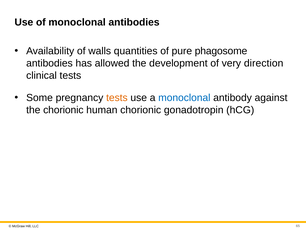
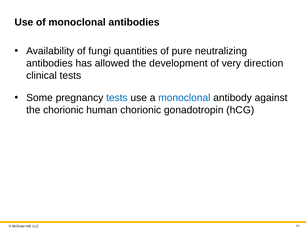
walls: walls -> fungi
phagosome: phagosome -> neutralizing
tests at (117, 98) colour: orange -> blue
